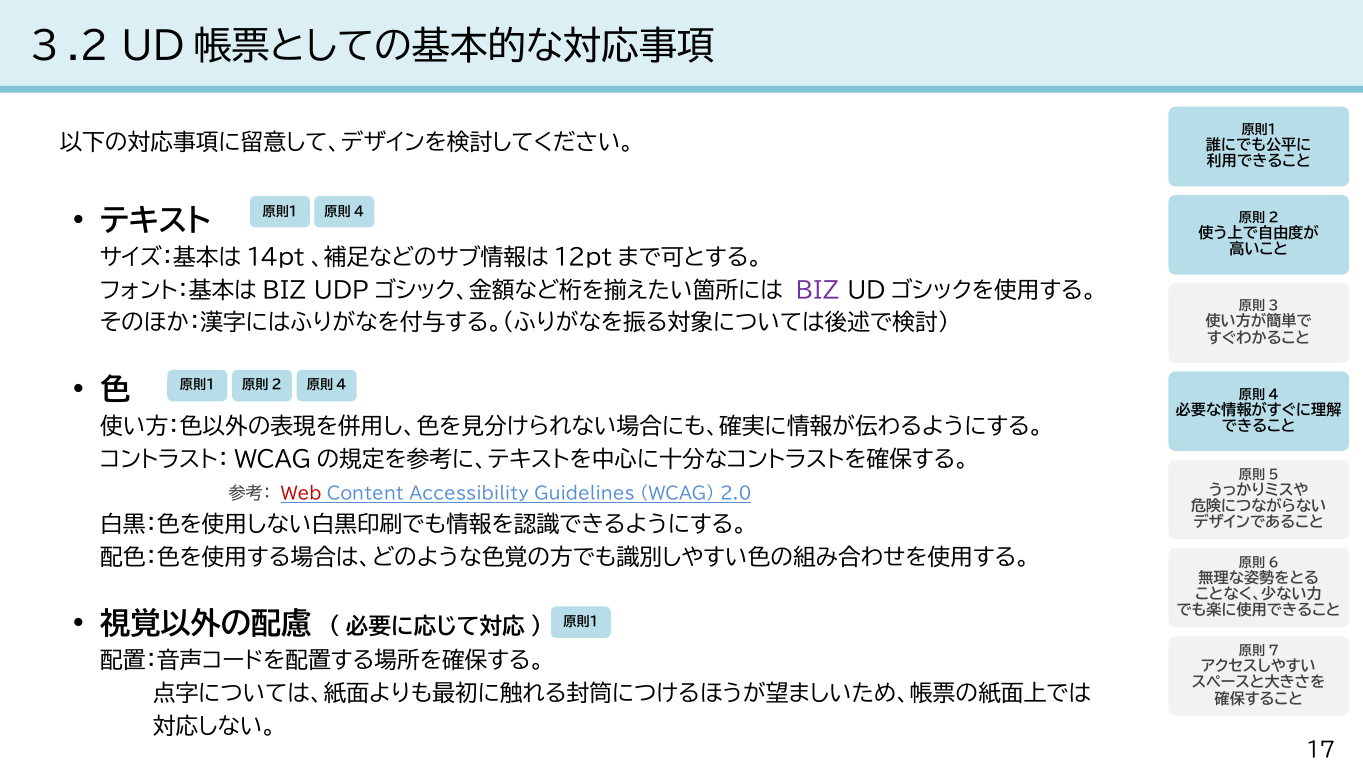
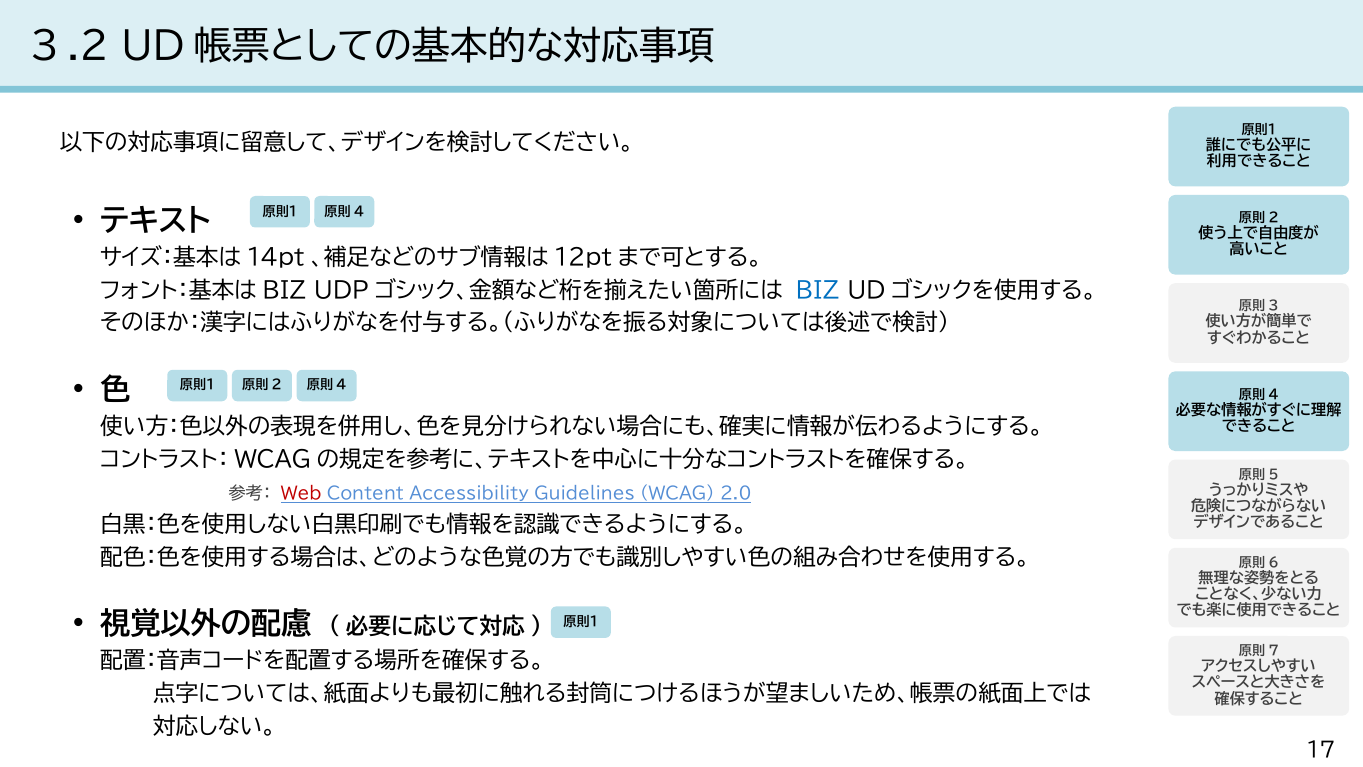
BIZ at (818, 291) colour: purple -> blue
